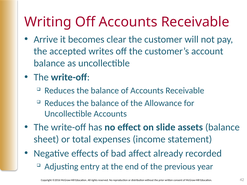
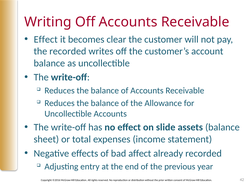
Arrive at (46, 39): Arrive -> Effect
the accepted: accepted -> recorded
